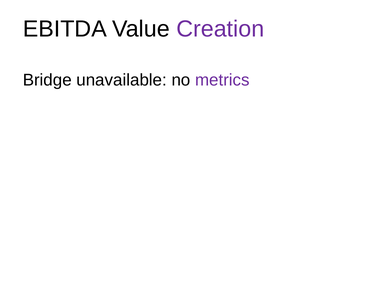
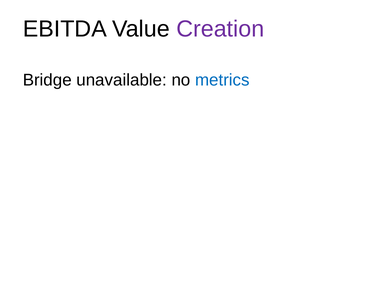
metrics colour: purple -> blue
